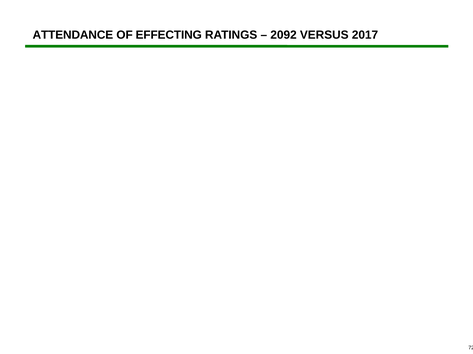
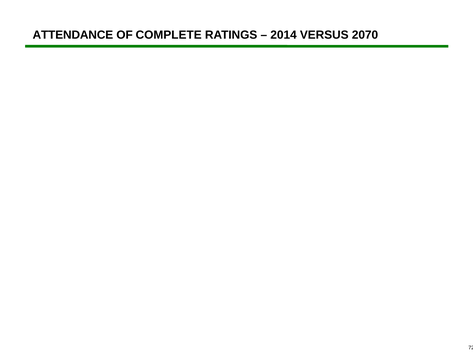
EFFECTING: EFFECTING -> COMPLETE
2092: 2092 -> 2014
2017: 2017 -> 2070
